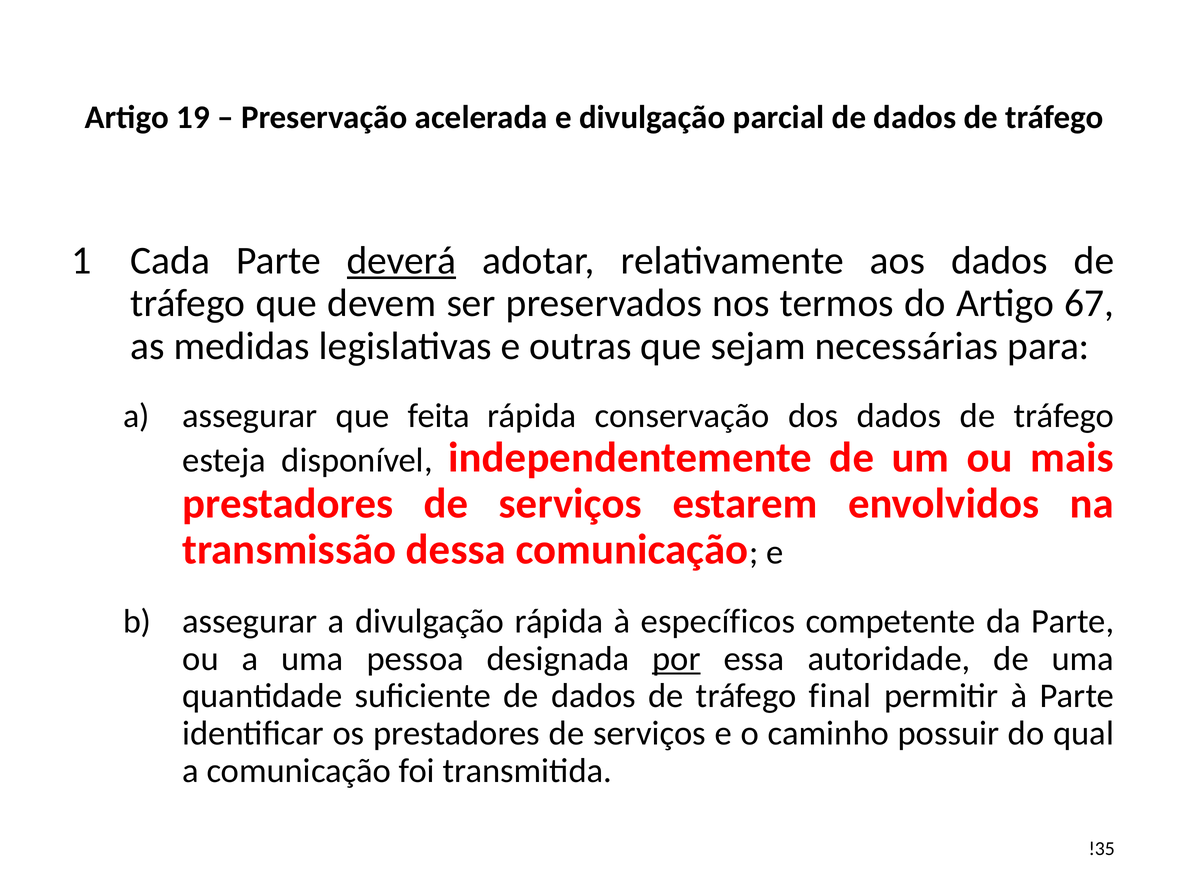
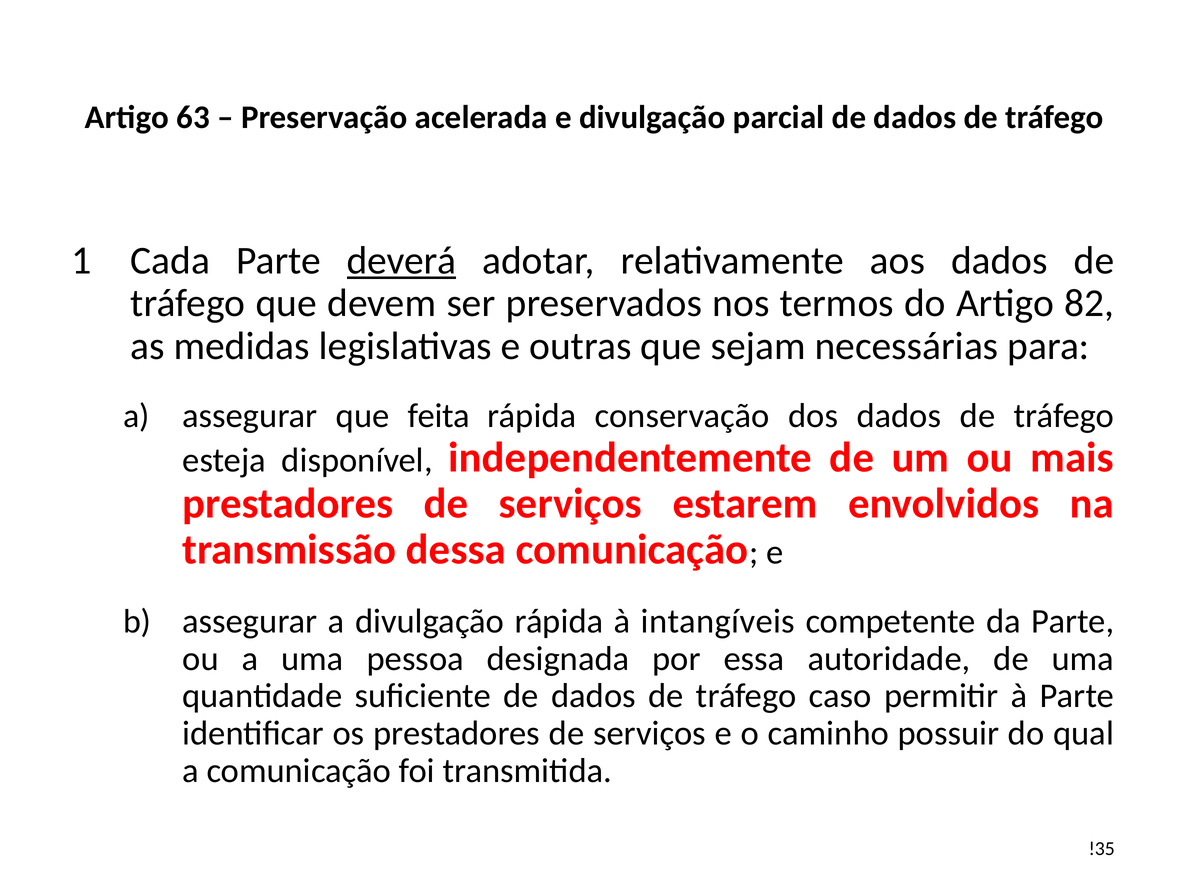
19: 19 -> 63
67: 67 -> 82
específicos: específicos -> intangíveis
por underline: present -> none
final: final -> caso
